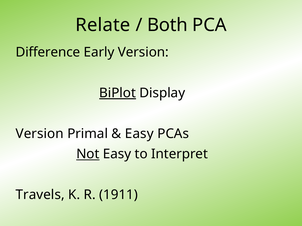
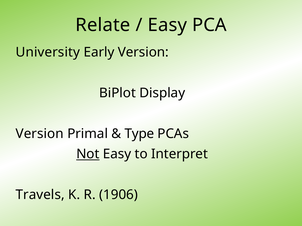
Both at (167, 25): Both -> Easy
Difference: Difference -> University
BiPlot underline: present -> none
Easy at (139, 134): Easy -> Type
1911: 1911 -> 1906
